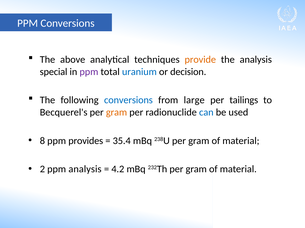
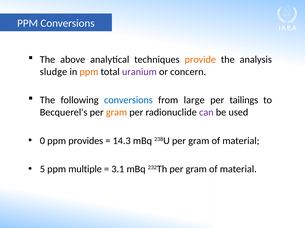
special: special -> sludge
ppm at (89, 72) colour: purple -> orange
uranium colour: blue -> purple
decision: decision -> concern
can colour: blue -> purple
8: 8 -> 0
35.4: 35.4 -> 14.3
2: 2 -> 5
ppm analysis: analysis -> multiple
4.2: 4.2 -> 3.1
